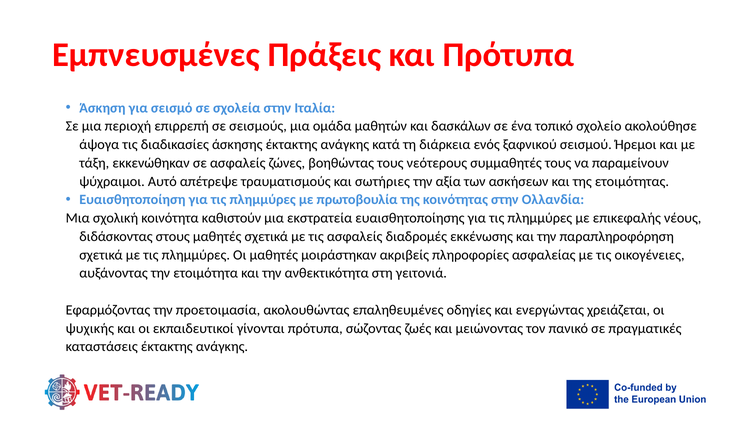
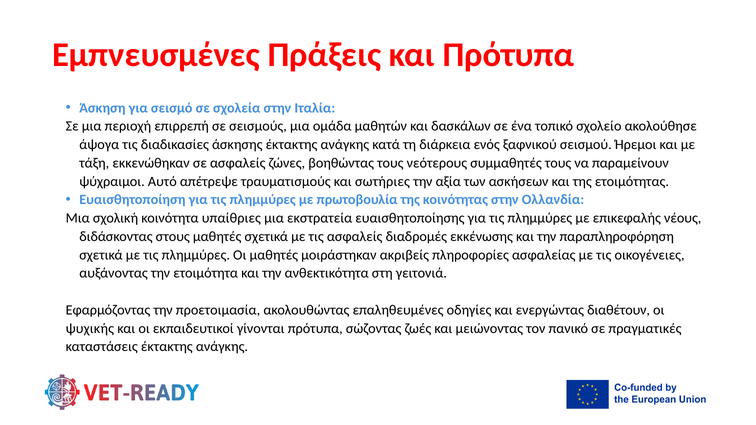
καθιστούν: καθιστούν -> υπαίθριες
χρειάζεται: χρειάζεται -> διαθέτουν
